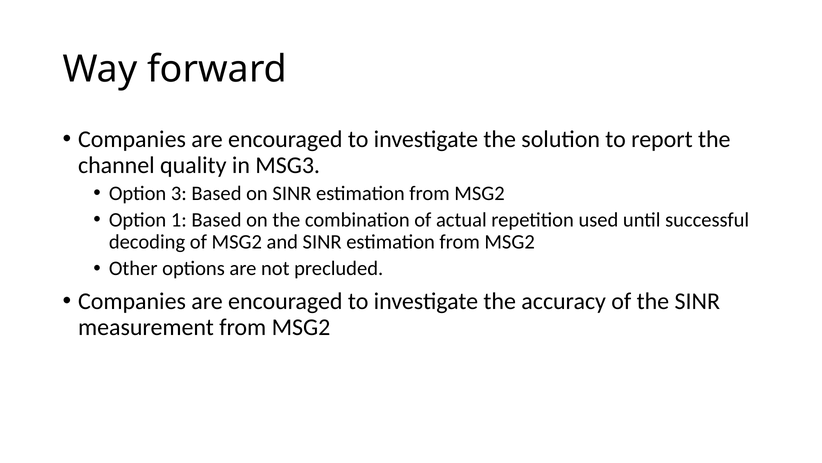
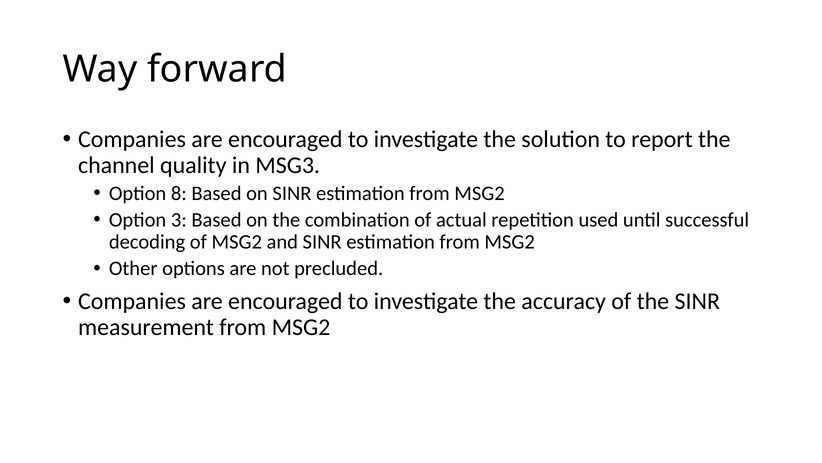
3: 3 -> 8
1: 1 -> 3
